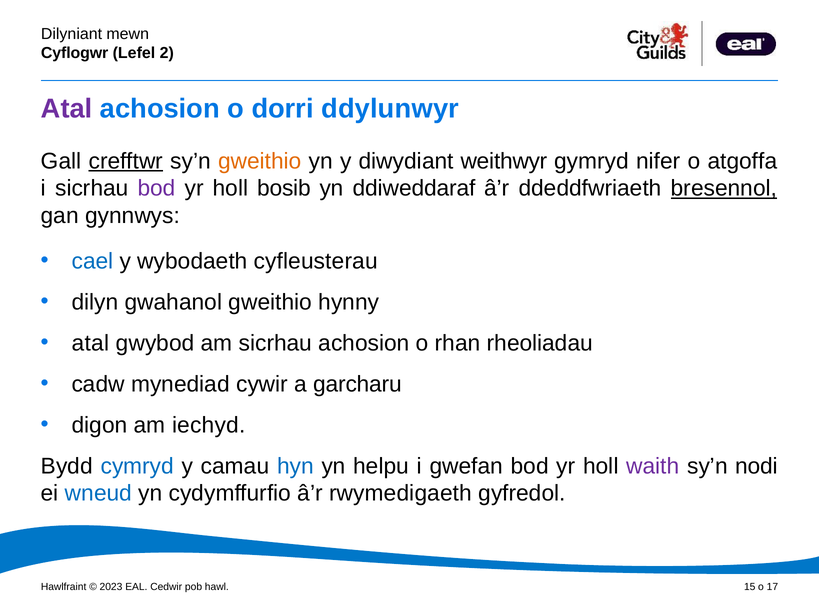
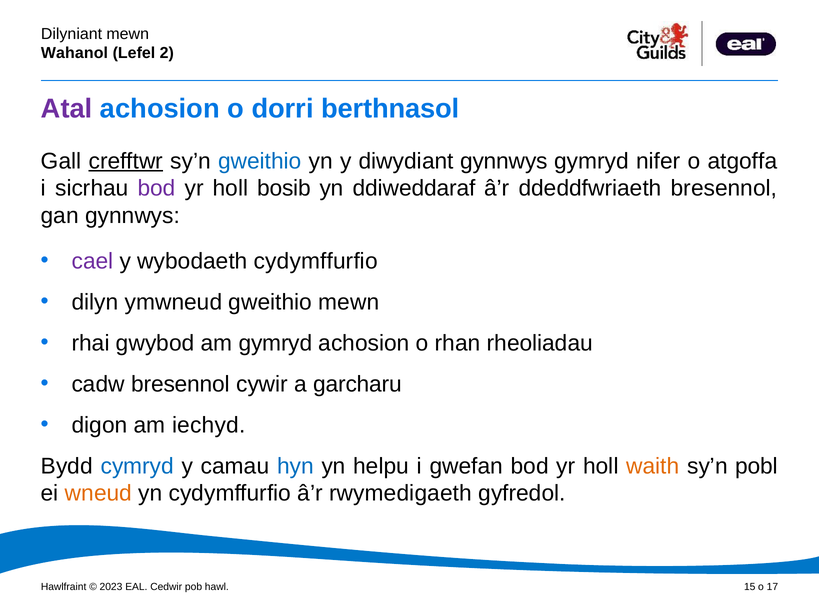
Cyflogwr: Cyflogwr -> Wahanol
ddylunwyr: ddylunwyr -> berthnasol
gweithio at (260, 161) colour: orange -> blue
diwydiant weithwyr: weithwyr -> gynnwys
bresennol at (724, 188) underline: present -> none
cael colour: blue -> purple
wybodaeth cyfleusterau: cyfleusterau -> cydymffurfio
gwahanol: gwahanol -> ymwneud
gweithio hynny: hynny -> mewn
atal at (91, 343): atal -> rhai
am sicrhau: sicrhau -> gymryd
cadw mynediad: mynediad -> bresennol
waith colour: purple -> orange
nodi: nodi -> pobl
wneud colour: blue -> orange
